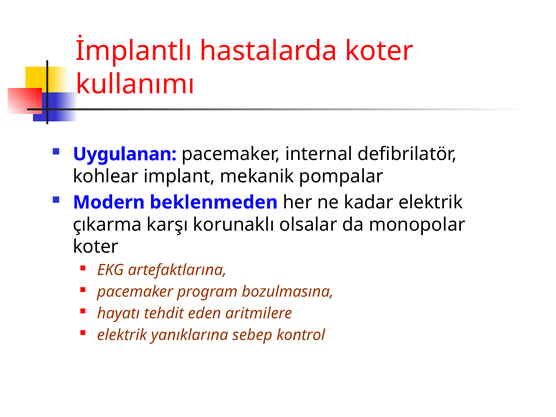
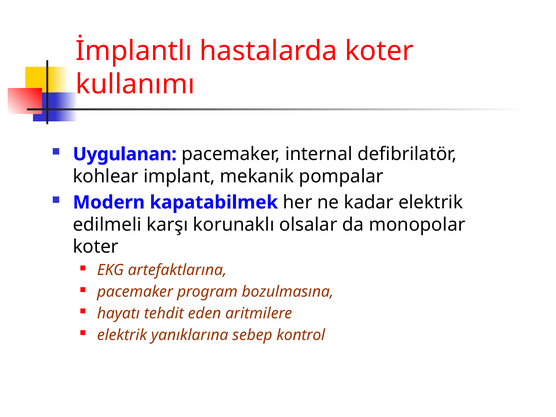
beklenmeden: beklenmeden -> kapatabilmek
çıkarma: çıkarma -> edilmeli
